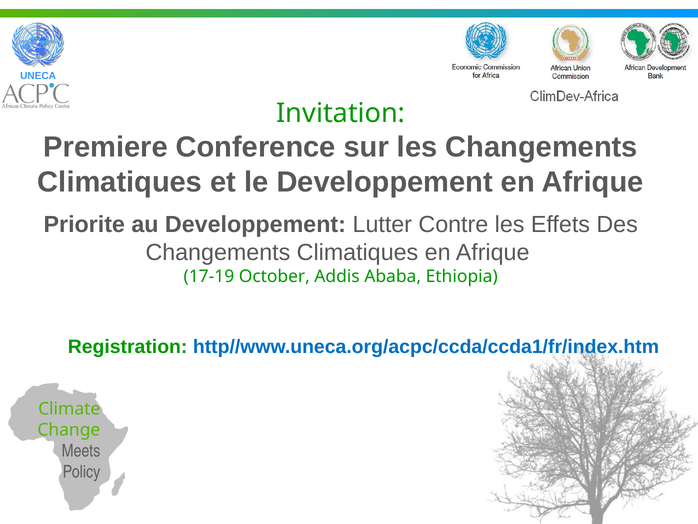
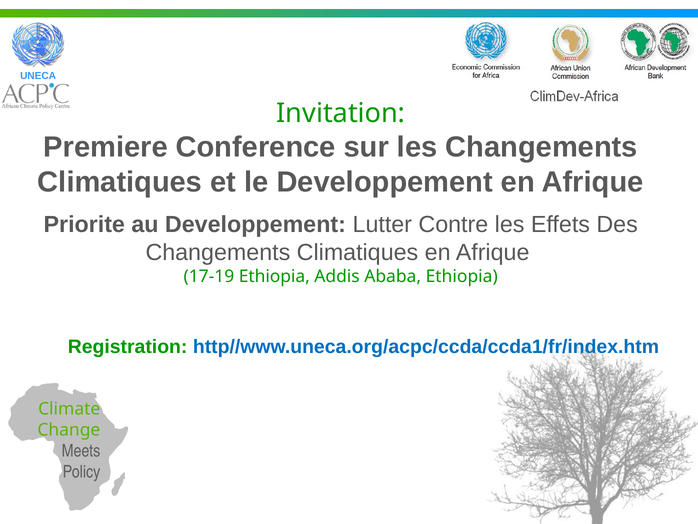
17-19 October: October -> Ethiopia
